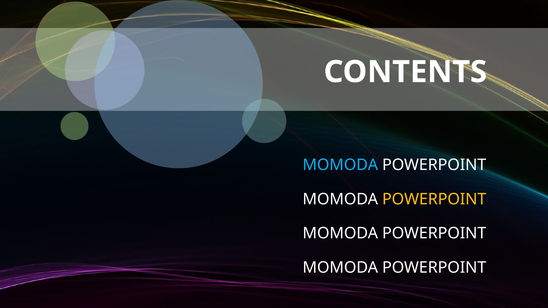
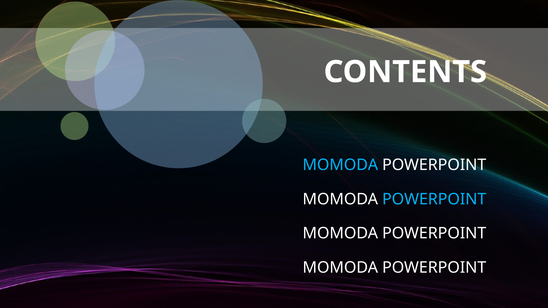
POWERPOINT at (434, 199) colour: yellow -> light blue
